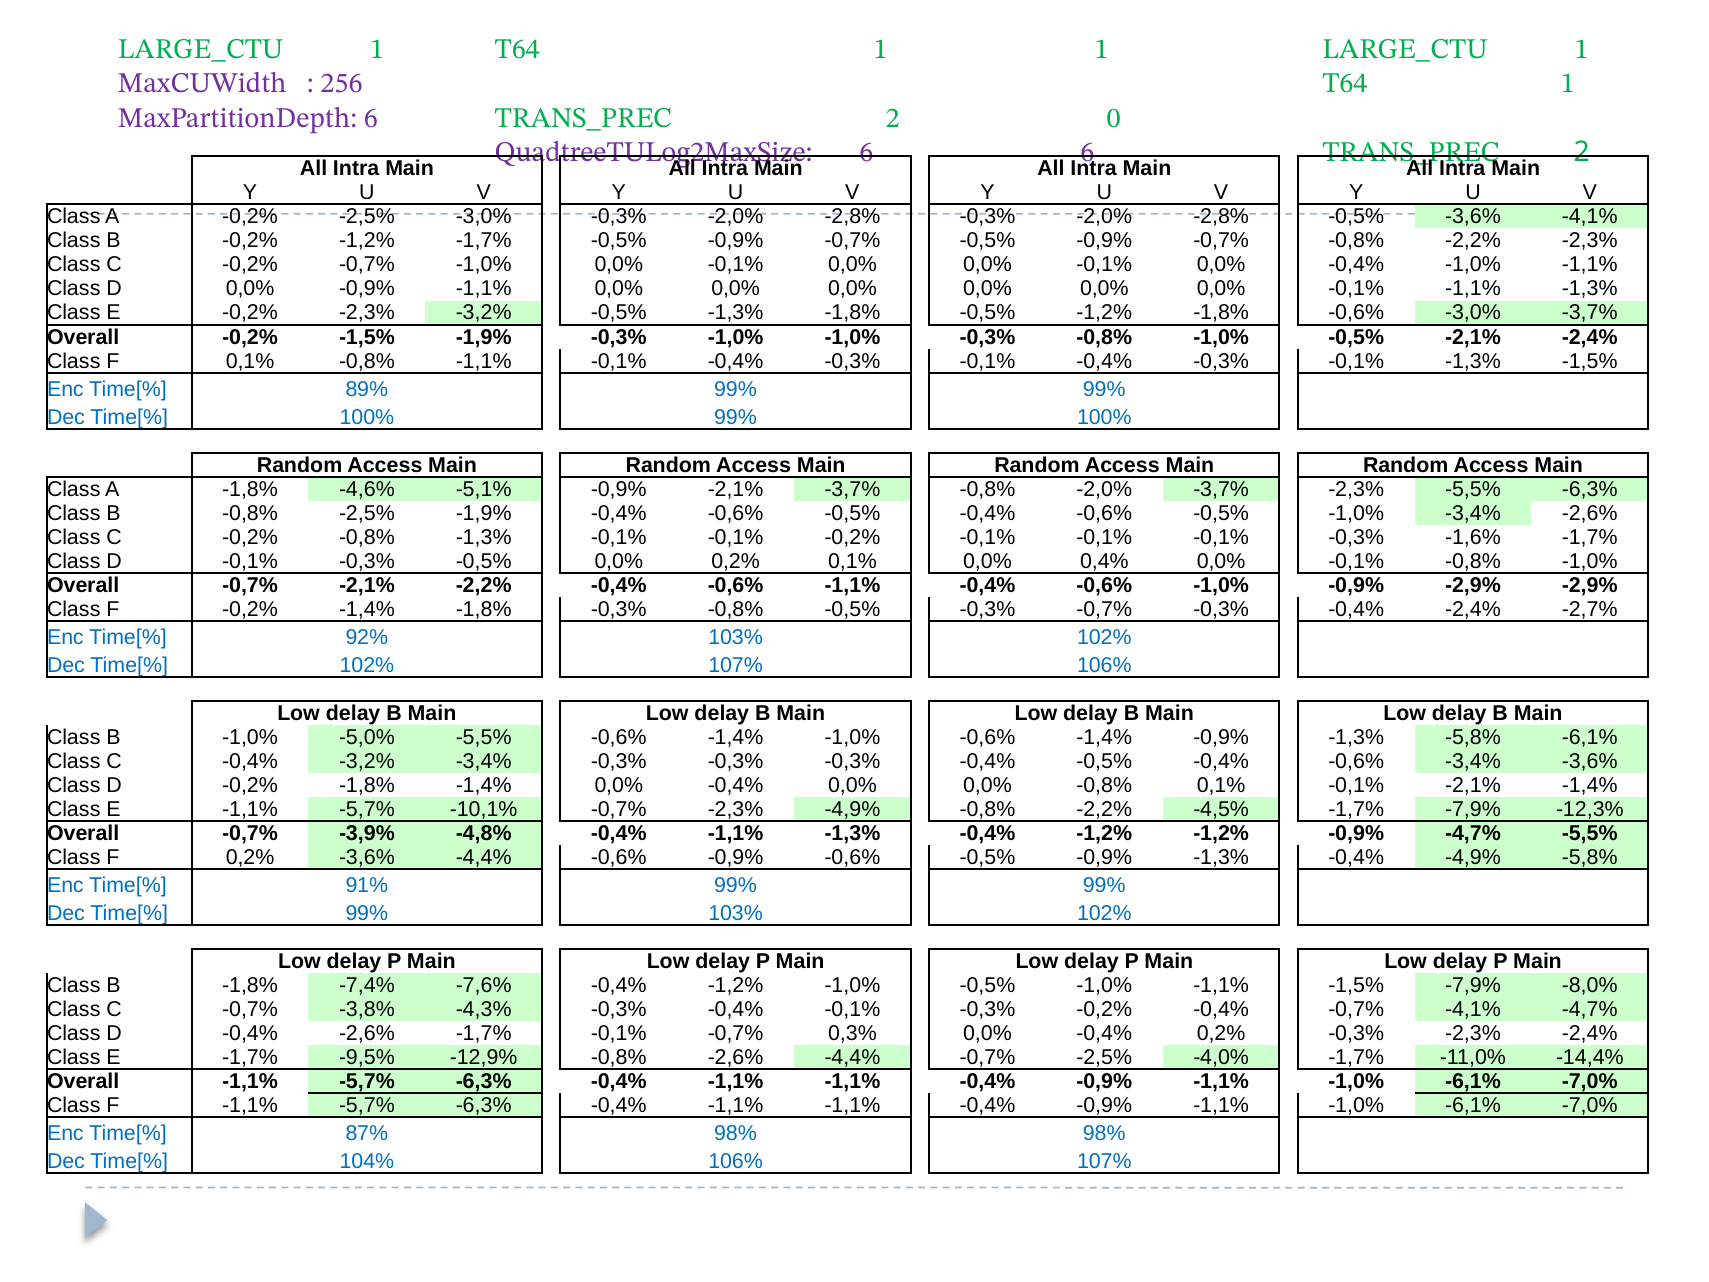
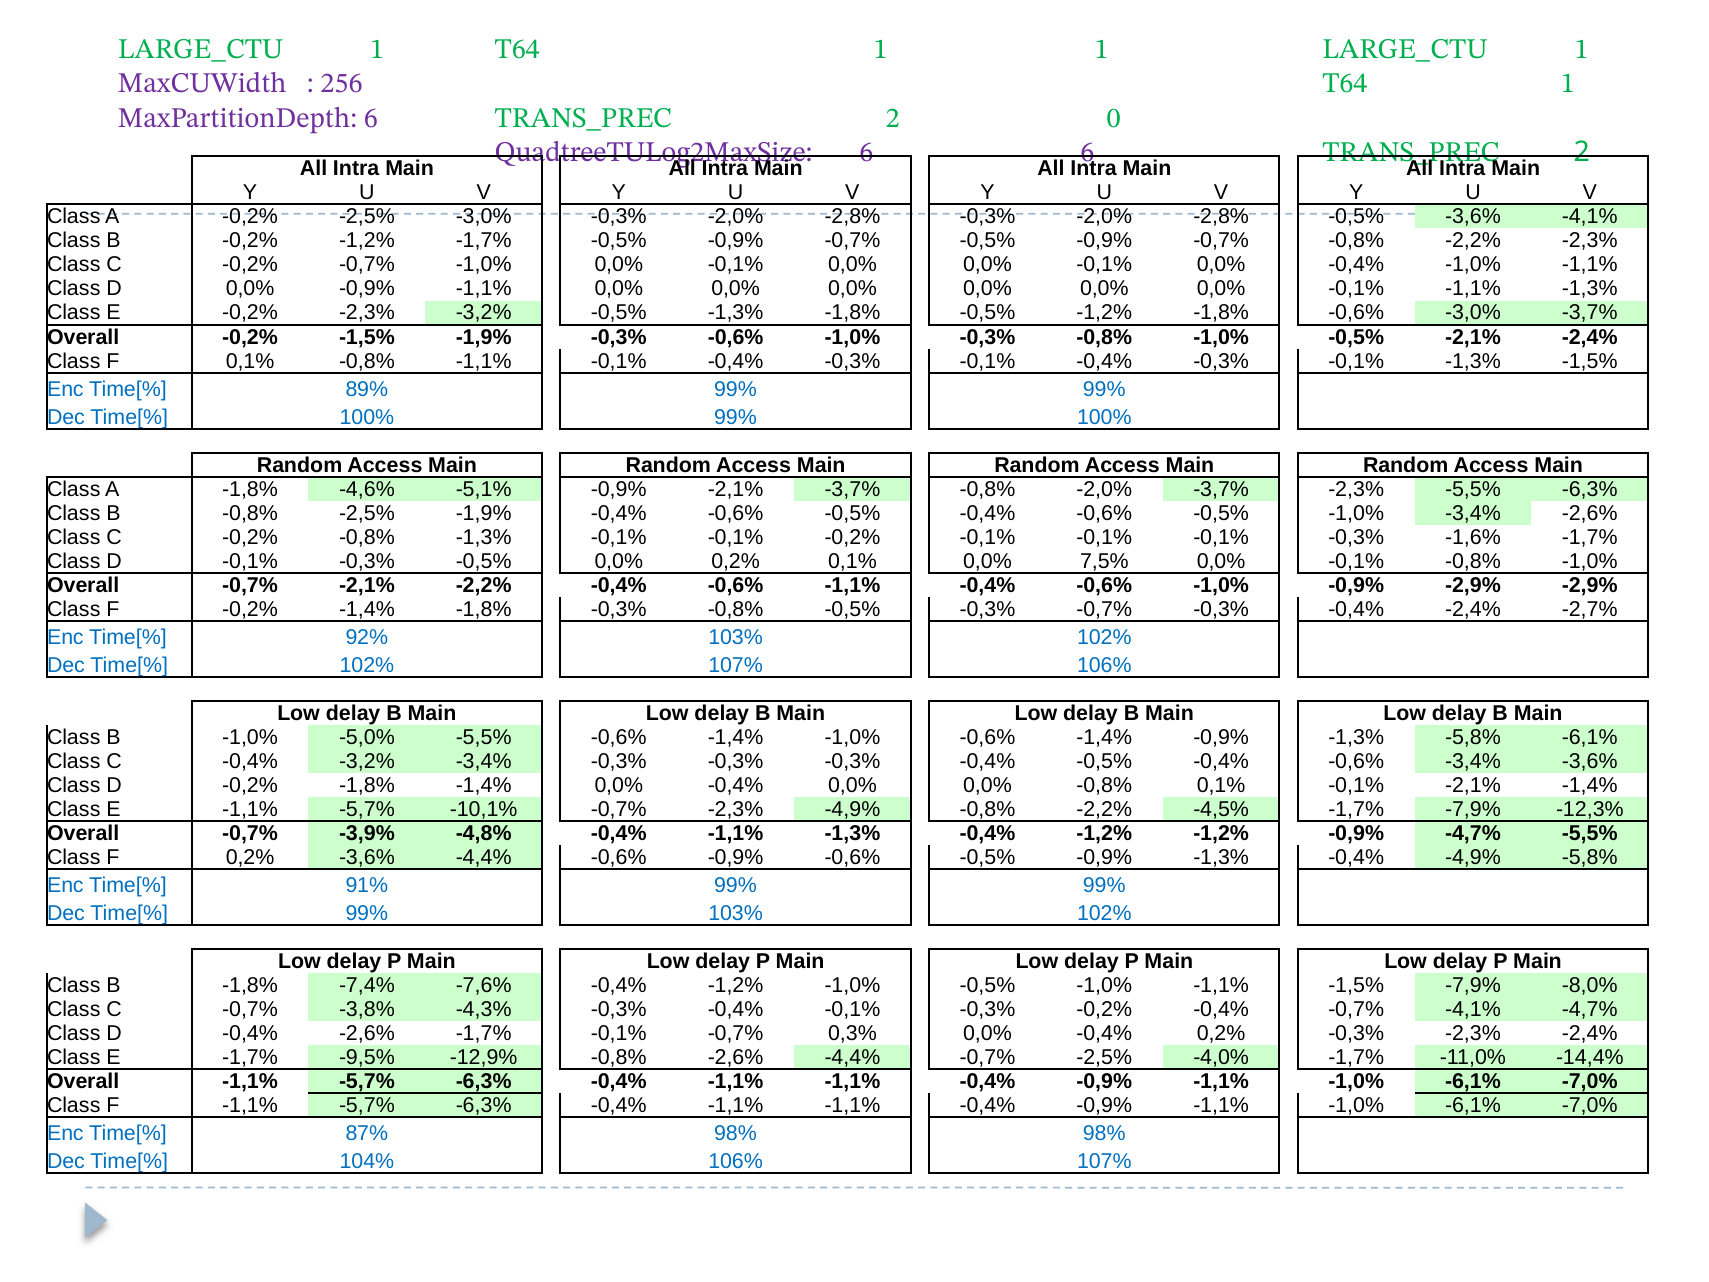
-0,3% -1,0%: -1,0% -> -0,6%
0,4%: 0,4% -> 7,5%
